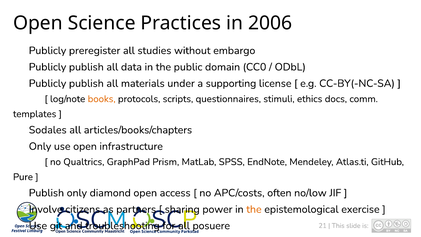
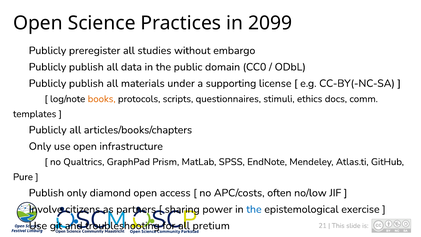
2006: 2006 -> 2099
Sodales at (48, 130): Sodales -> Publicly
the at (254, 209) colour: orange -> blue
posuere: posuere -> pretium
